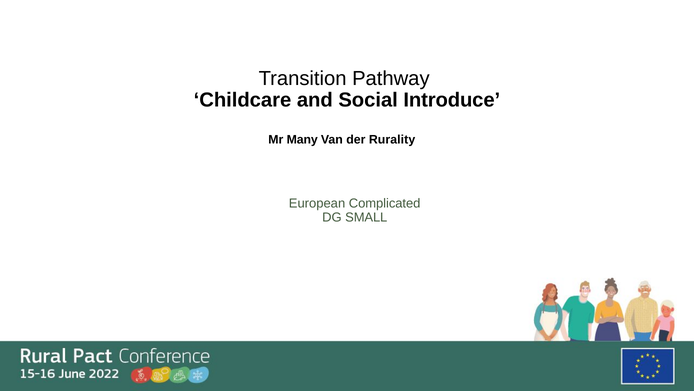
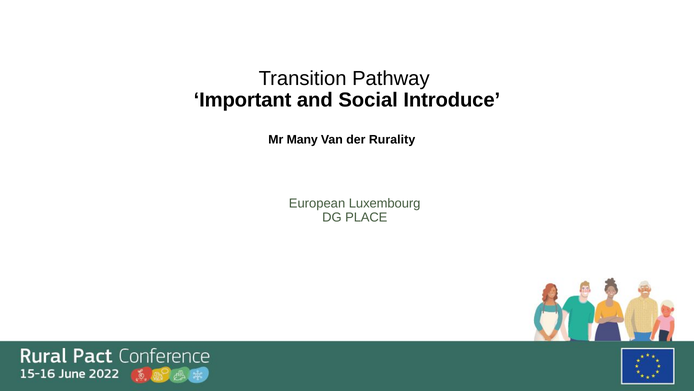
Childcare: Childcare -> Important
Complicated: Complicated -> Luxembourg
SMALL: SMALL -> PLACE
